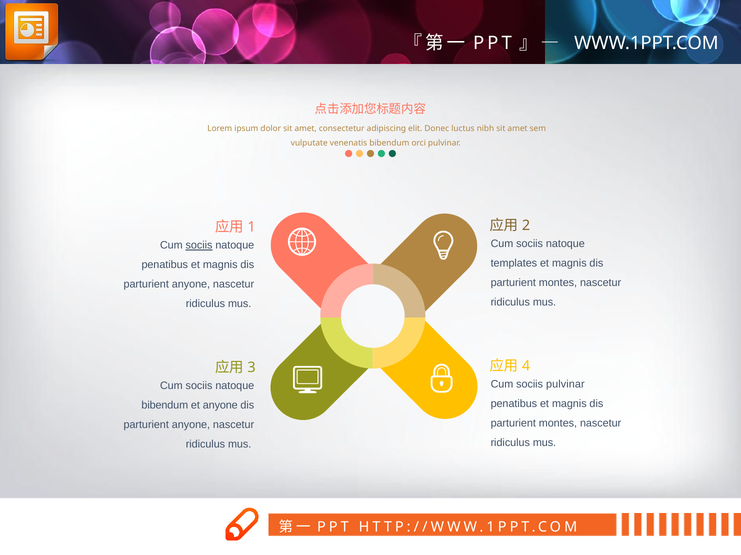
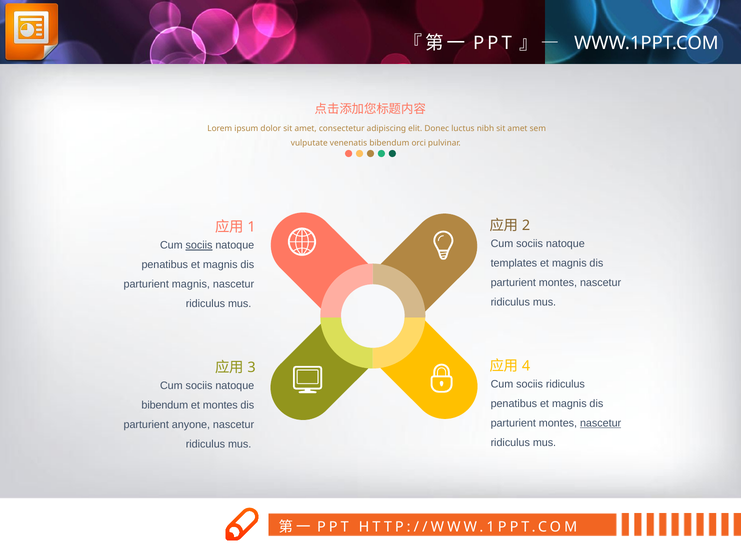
anyone at (191, 285): anyone -> magnis
sociis pulvinar: pulvinar -> ridiculus
et anyone: anyone -> montes
nascetur at (601, 424) underline: none -> present
